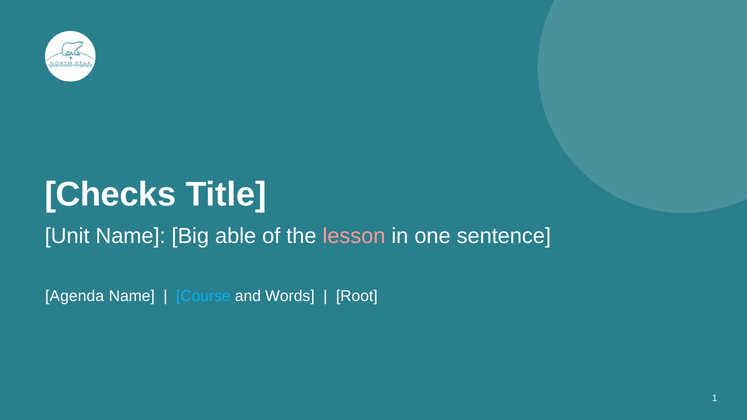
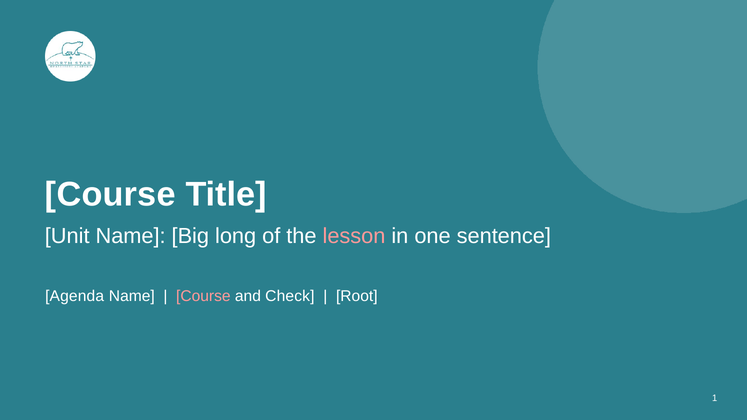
Checks at (111, 195): Checks -> Course
able: able -> long
Course at (203, 296) colour: light blue -> pink
Words: Words -> Check
